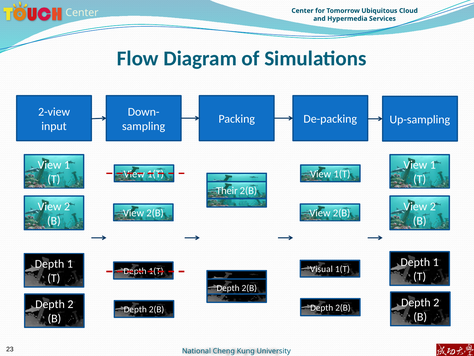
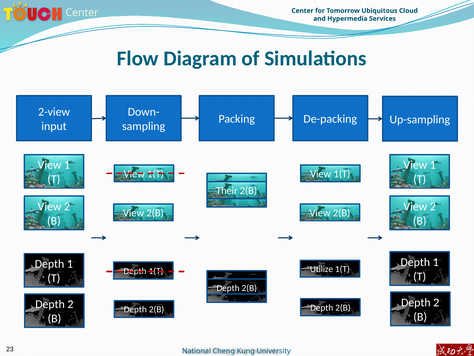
Visual: Visual -> Utilize
